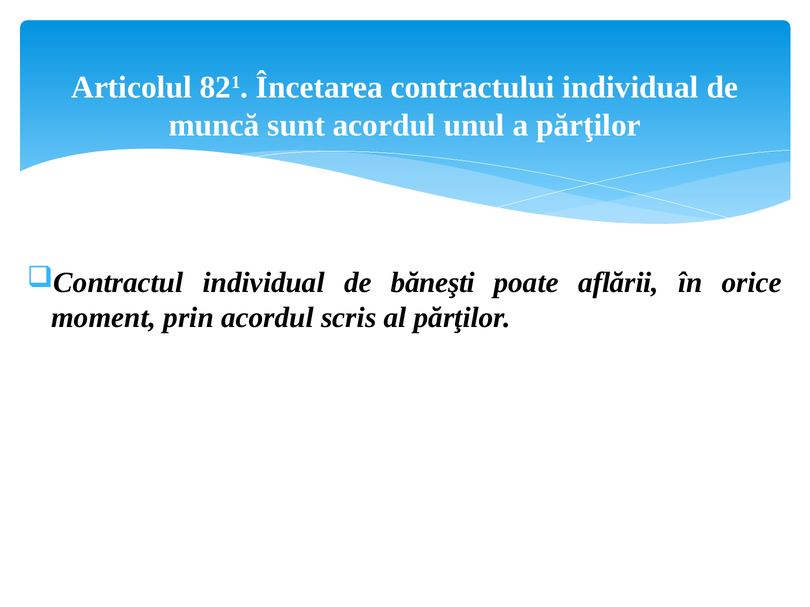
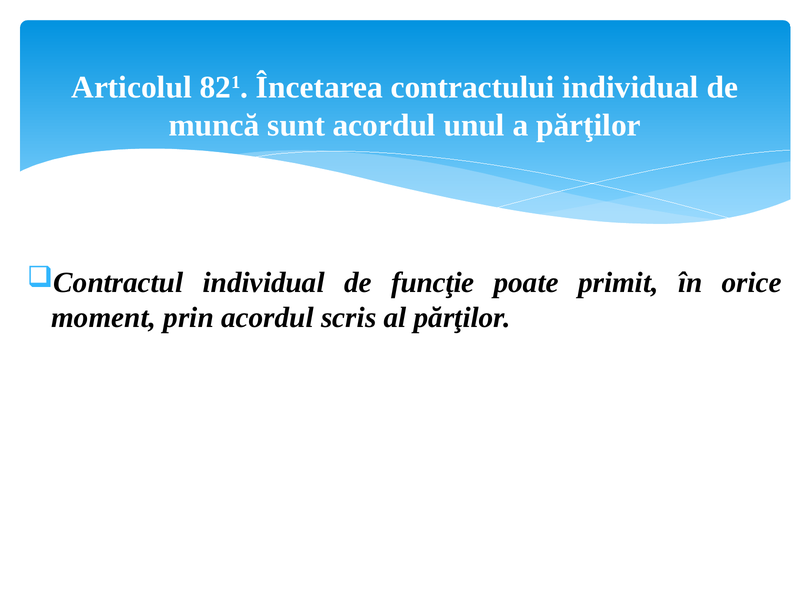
băneşti: băneşti -> funcţie
aflării: aflării -> primit
